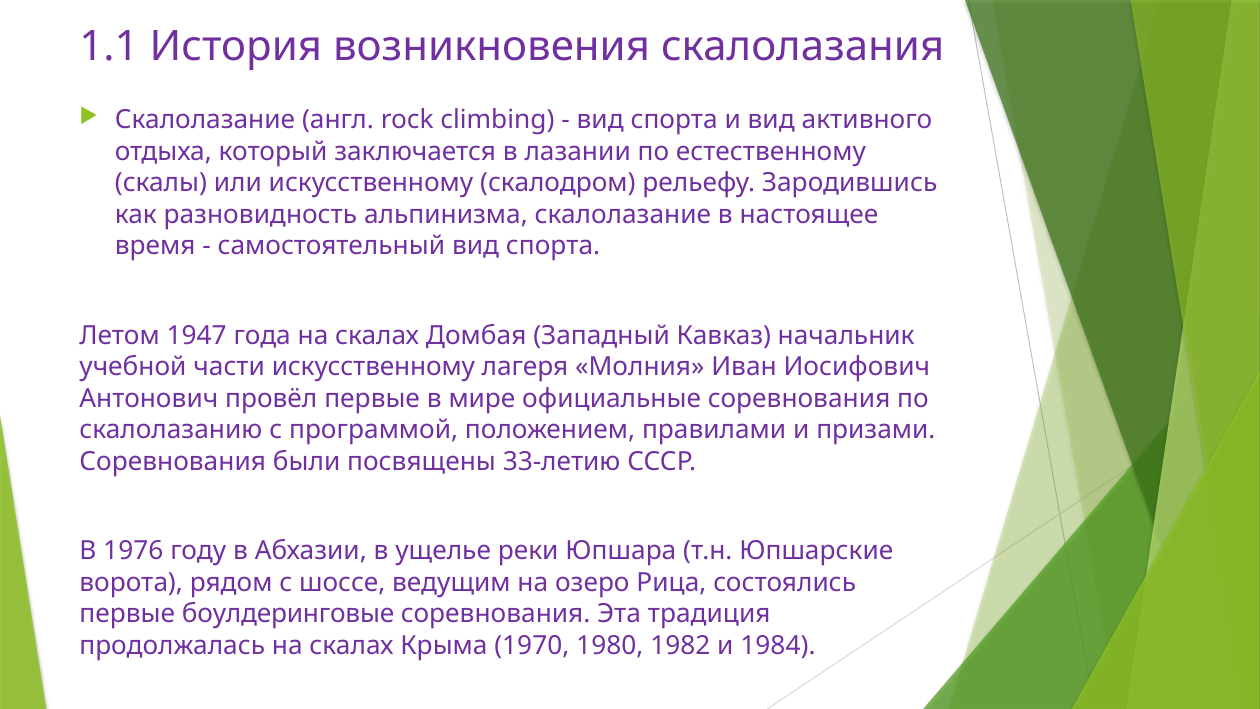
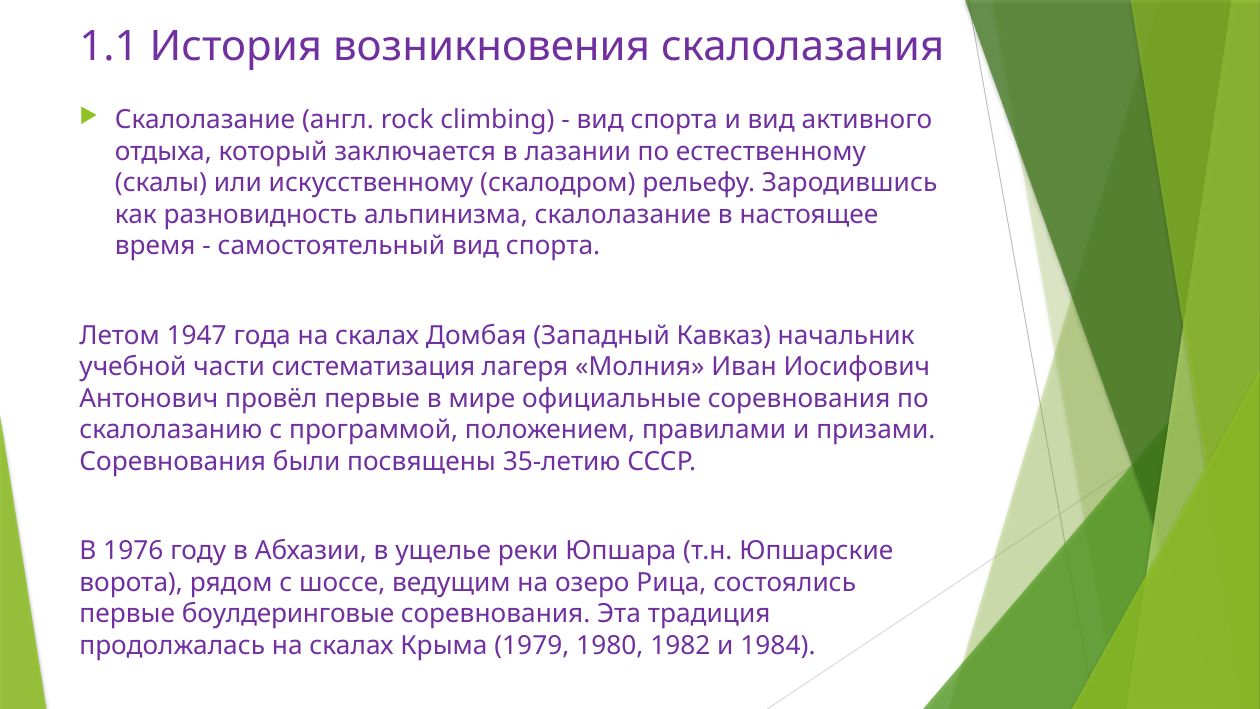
части искусственному: искусственному -> систематизация
33-летию: 33-летию -> 35-летию
1970: 1970 -> 1979
